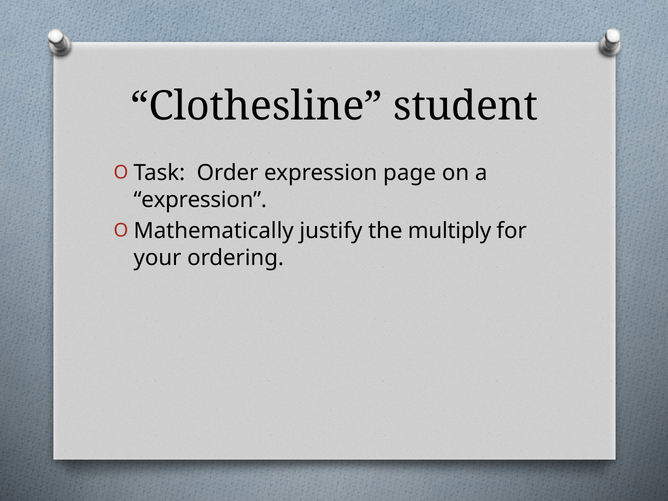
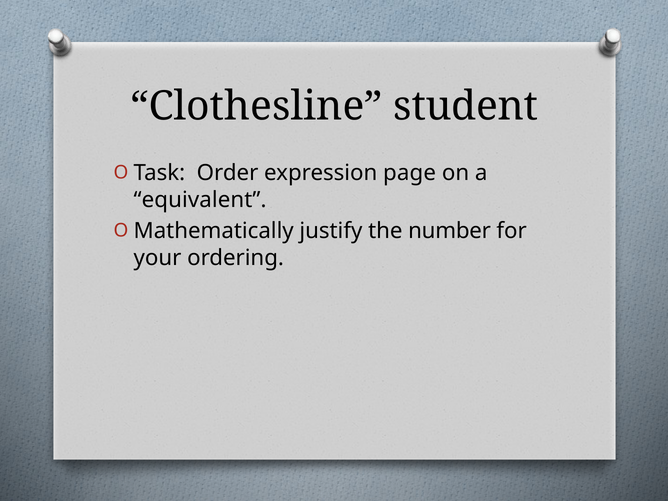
expression at (200, 200): expression -> equivalent
multiply: multiply -> number
